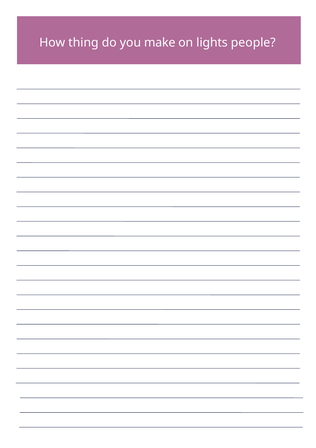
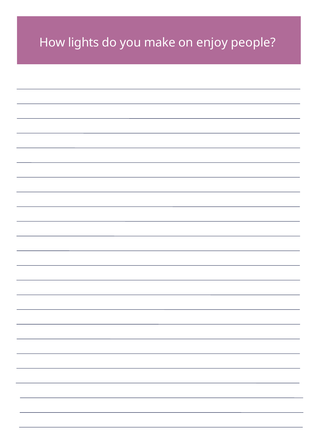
thing: thing -> lights
lights: lights -> enjoy
